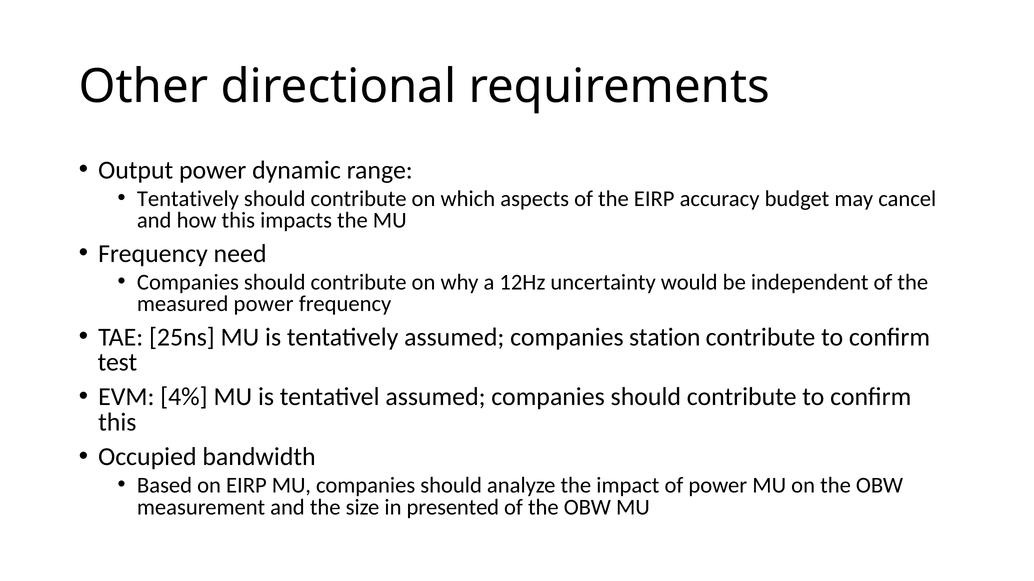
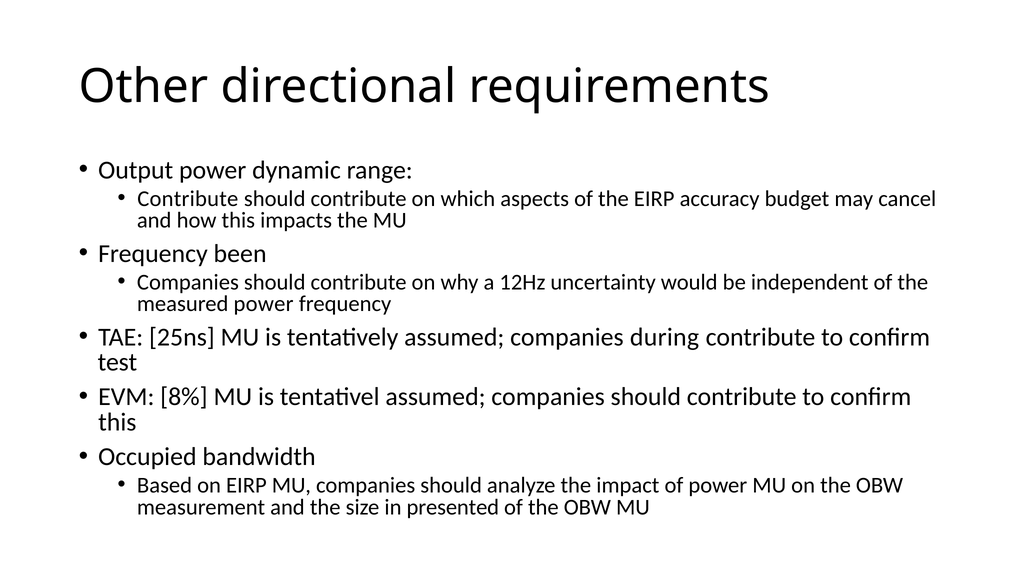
Tentatively at (188, 199): Tentatively -> Contribute
need: need -> been
station: station -> during
4%: 4% -> 8%
